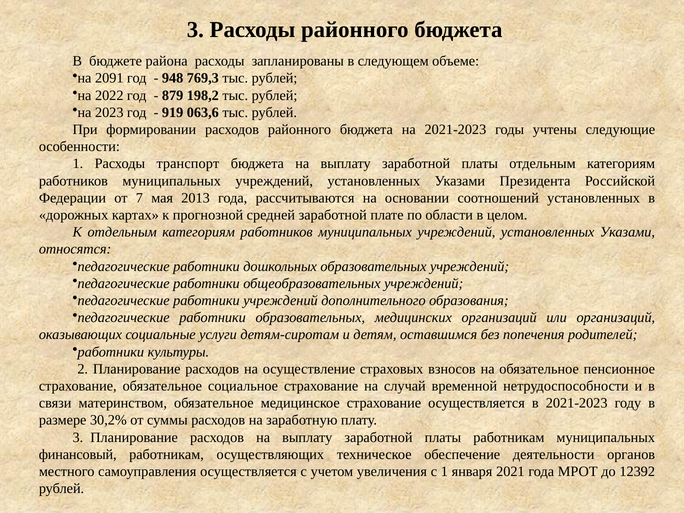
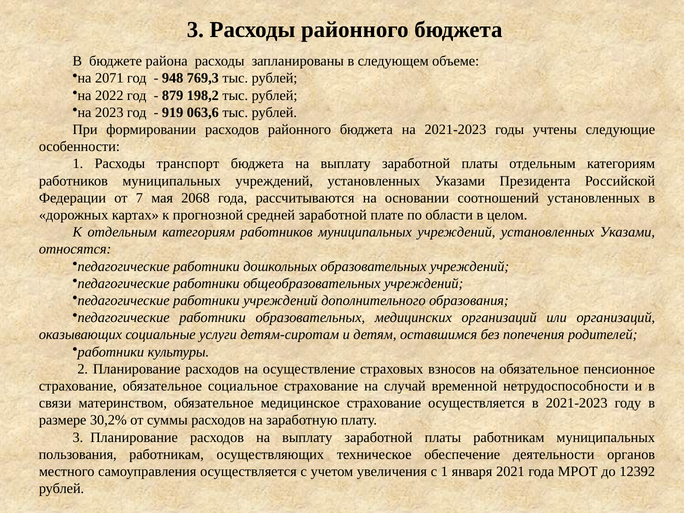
2091: 2091 -> 2071
2013: 2013 -> 2068
финансовый: финансовый -> пользования
